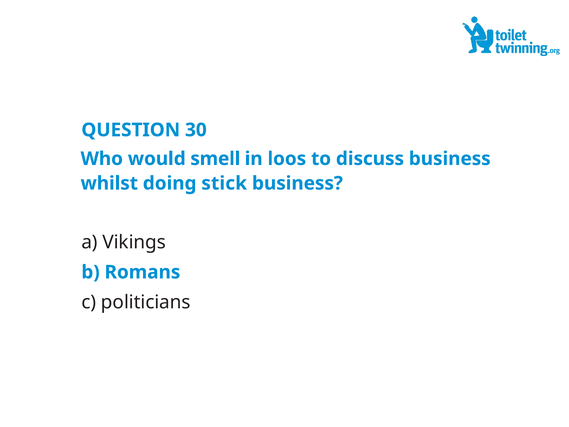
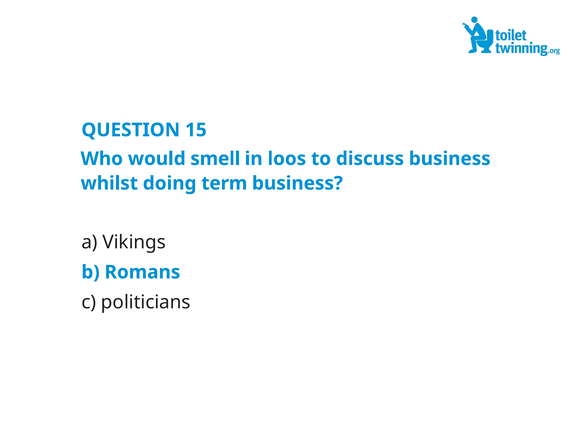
30: 30 -> 15
stick: stick -> term
